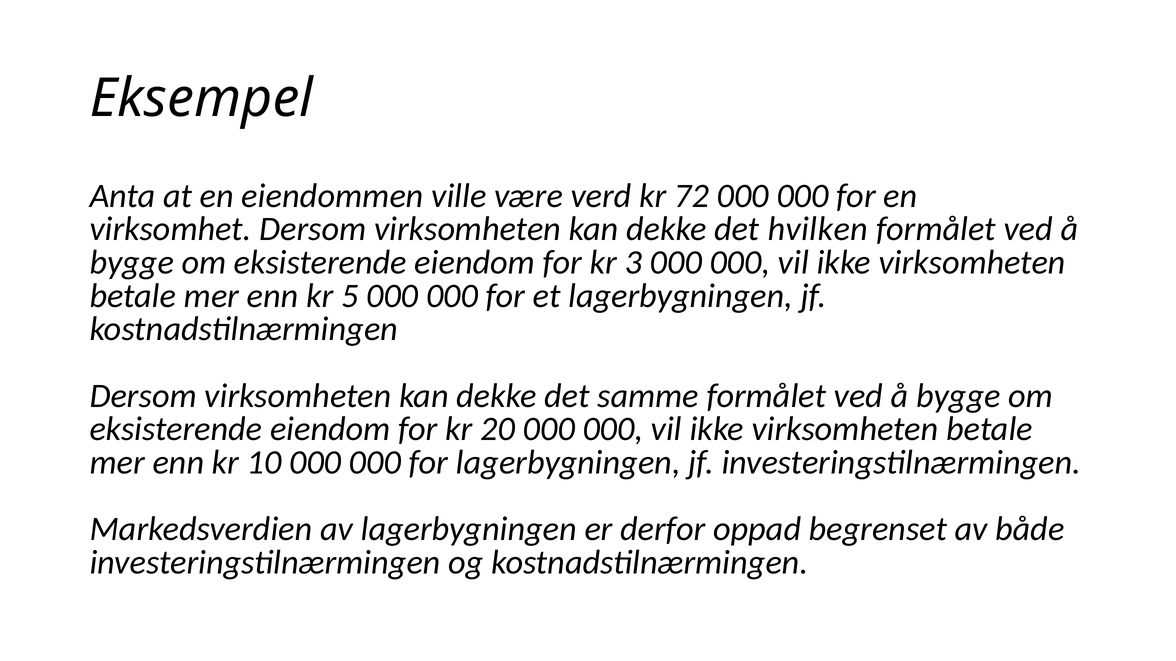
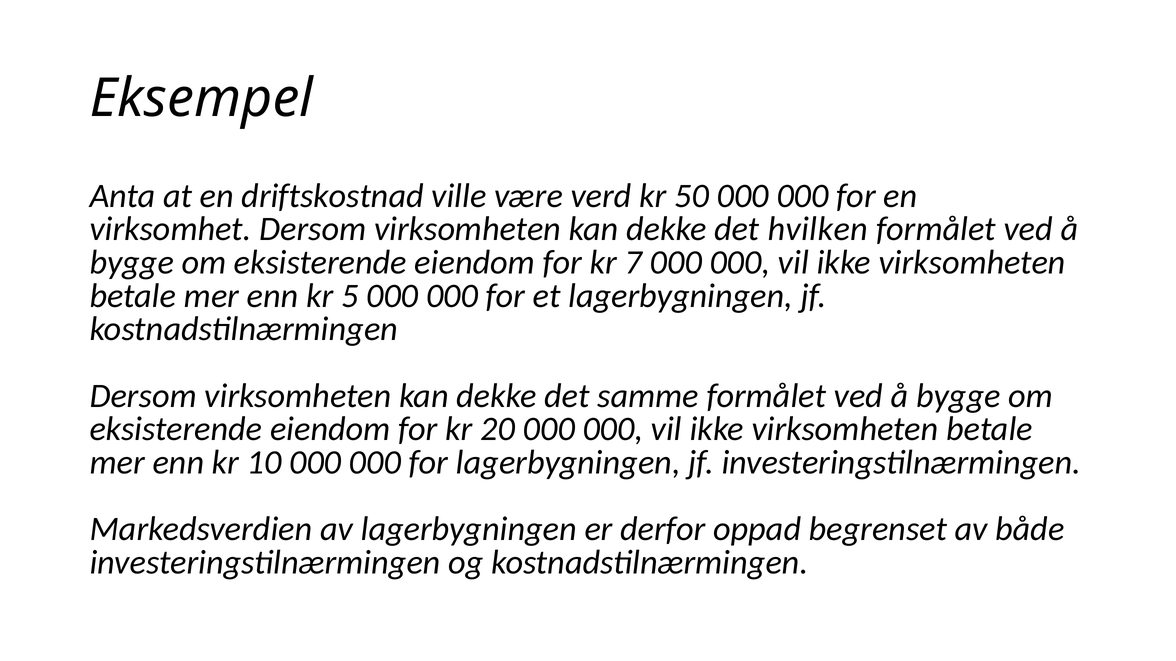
eiendommen: eiendommen -> driftskostnad
72: 72 -> 50
3: 3 -> 7
